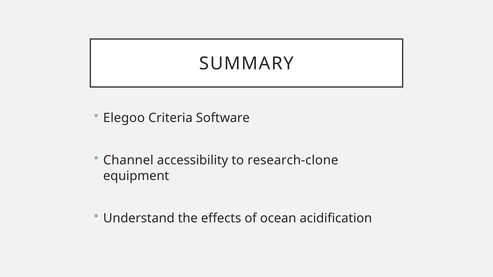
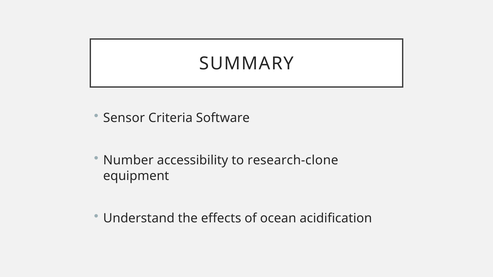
Elegoo: Elegoo -> Sensor
Channel: Channel -> Number
